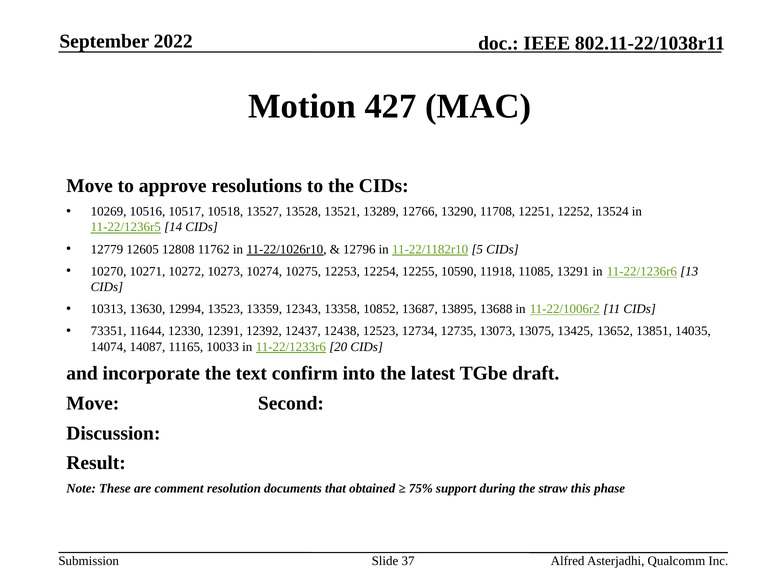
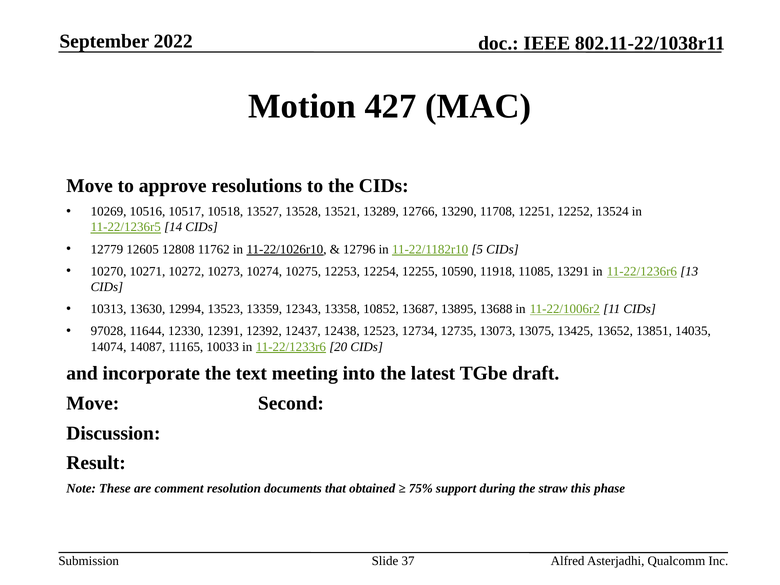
73351: 73351 -> 97028
confirm: confirm -> meeting
